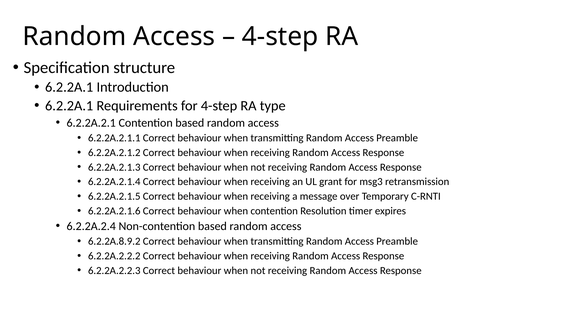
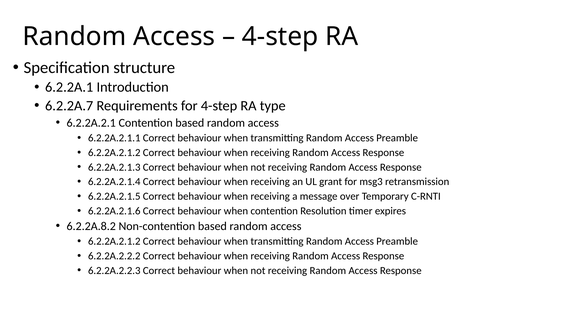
6.2.2A.1 at (69, 106): 6.2.2A.1 -> 6.2.2A.7
6.2.2A.2.4: 6.2.2A.2.4 -> 6.2.2A.8.2
6.2.2A.8.9.2 at (114, 242): 6.2.2A.8.9.2 -> 6.2.2A.2.1.2
